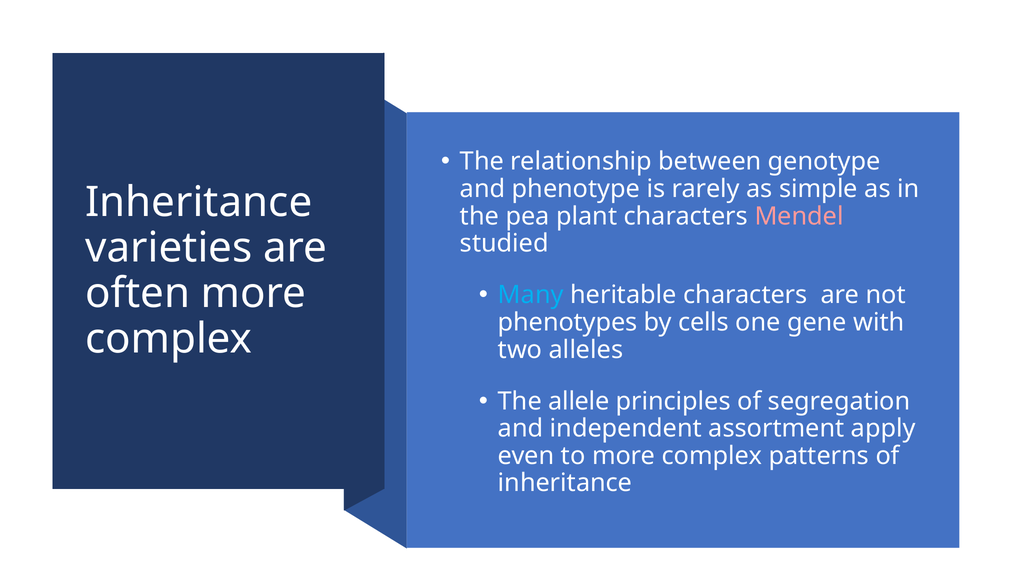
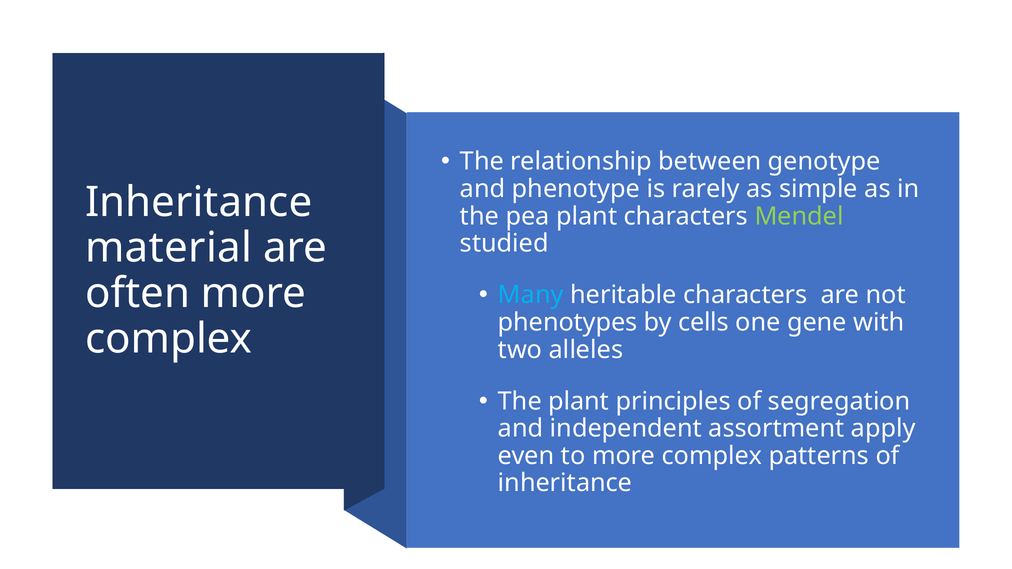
Mendel colour: pink -> light green
varieties: varieties -> material
The allele: allele -> plant
